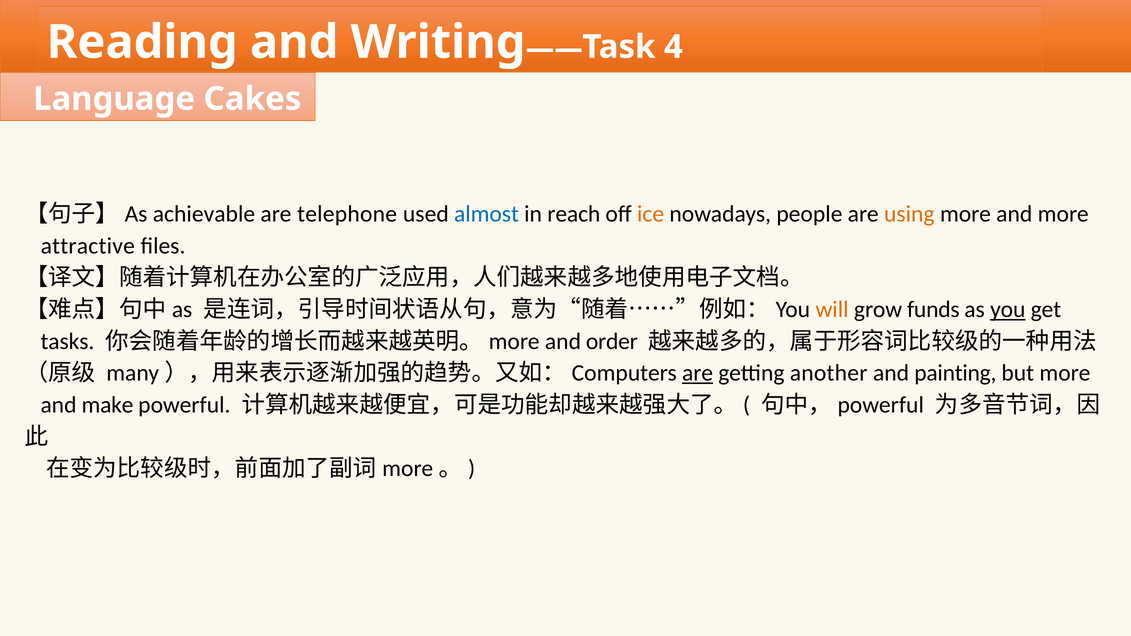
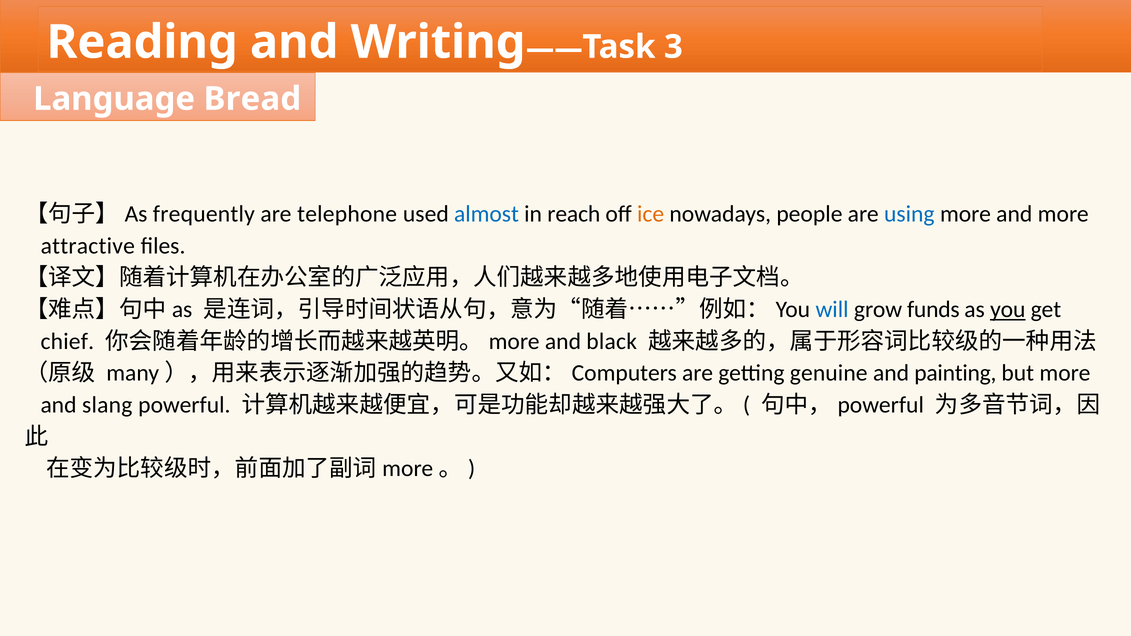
4: 4 -> 3
Cakes: Cakes -> Bread
achievable: achievable -> frequently
using colour: orange -> blue
will colour: orange -> blue
tasks: tasks -> chief
order: order -> black
are at (698, 373) underline: present -> none
another: another -> genuine
make: make -> slang
